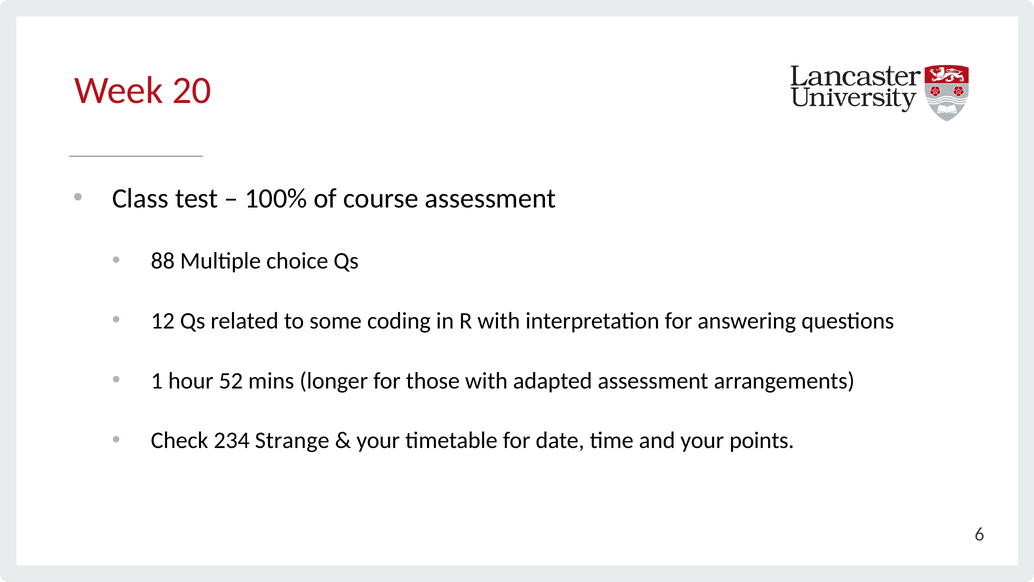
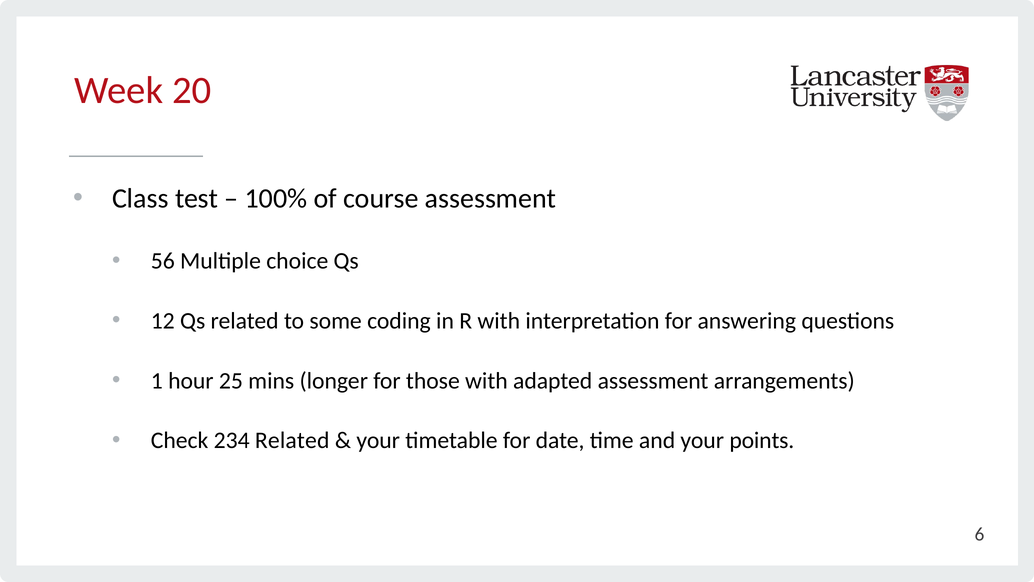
88: 88 -> 56
52: 52 -> 25
234 Strange: Strange -> Related
